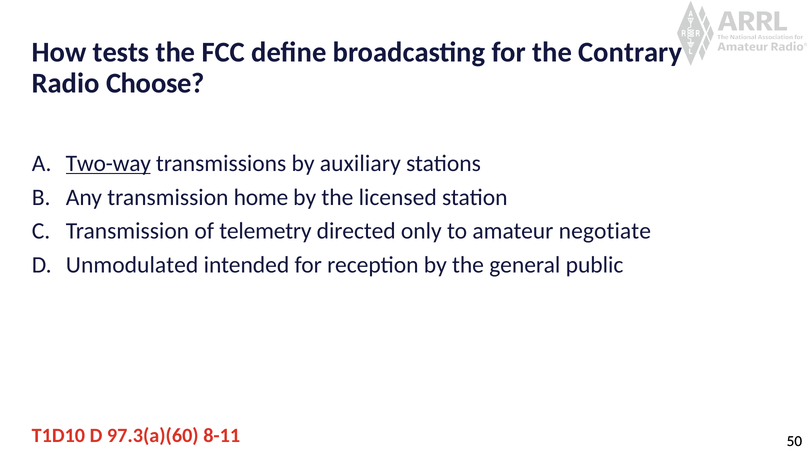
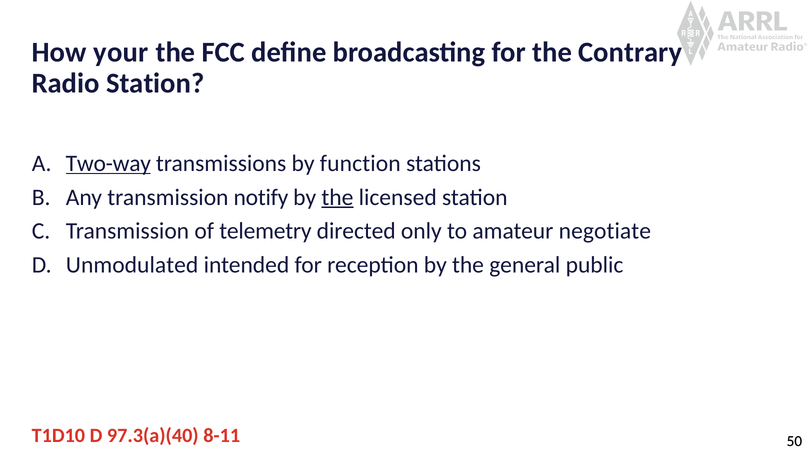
tests: tests -> your
Radio Choose: Choose -> Station
auxiliary: auxiliary -> function
home: home -> notify
the at (337, 197) underline: none -> present
97.3(a)(60: 97.3(a)(60 -> 97.3(a)(40
